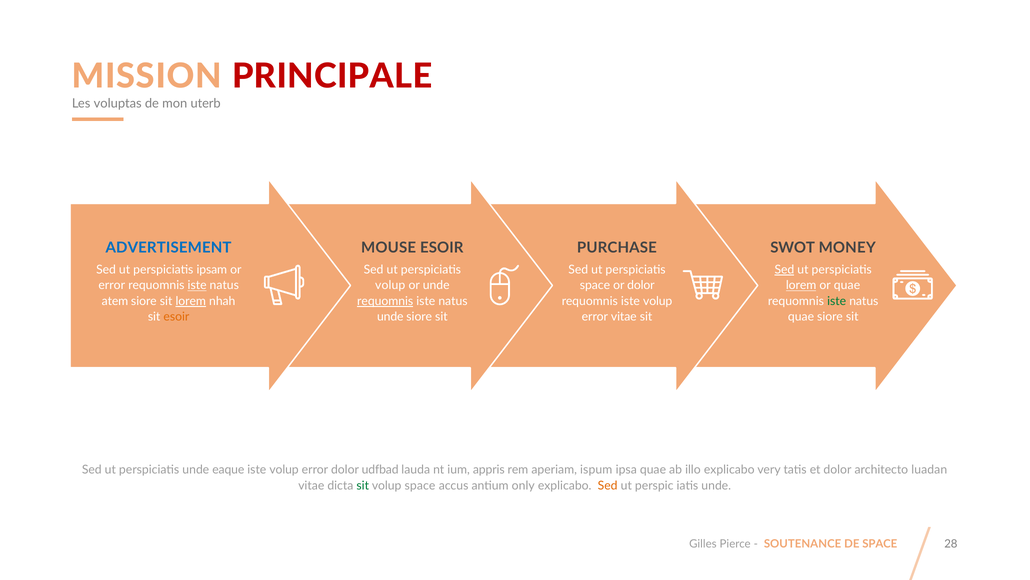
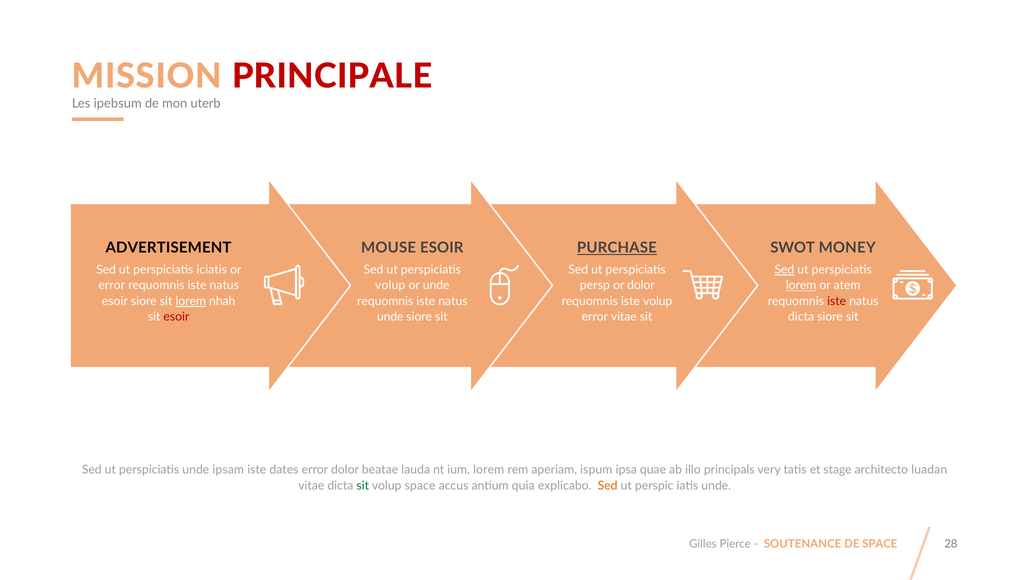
voluptas: voluptas -> ipebsum
ADVERTISEMENT colour: blue -> black
PURCHASE underline: none -> present
ipsam: ipsam -> iciatis
iste at (197, 285) underline: present -> none
space at (595, 285): space -> persp
or quae: quae -> atem
atem at (115, 301): atem -> esoir
requomnis at (385, 301) underline: present -> none
iste at (837, 301) colour: green -> red
esoir at (176, 317) colour: orange -> red
quae at (801, 317): quae -> dicta
eaque: eaque -> ipsam
volup at (284, 469): volup -> dates
udfbad: udfbad -> beatae
ium appris: appris -> lorem
illo explicabo: explicabo -> principals
et dolor: dolor -> stage
only: only -> quia
